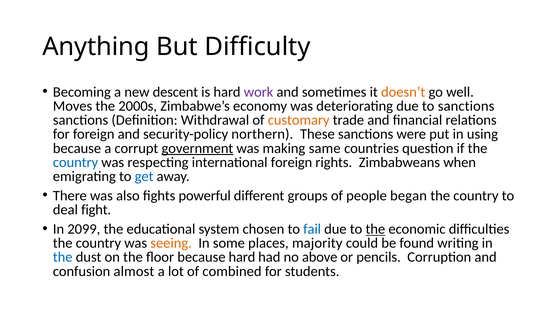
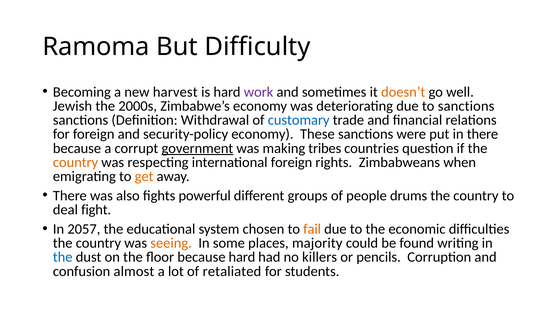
Anything: Anything -> Ramoma
descent: descent -> harvest
Moves: Moves -> Jewish
customary colour: orange -> blue
security-policy northern: northern -> economy
in using: using -> there
same: same -> tribes
country at (76, 162) colour: blue -> orange
get colour: blue -> orange
began: began -> drums
2099: 2099 -> 2057
fail colour: blue -> orange
the at (375, 229) underline: present -> none
above: above -> killers
combined: combined -> retaliated
